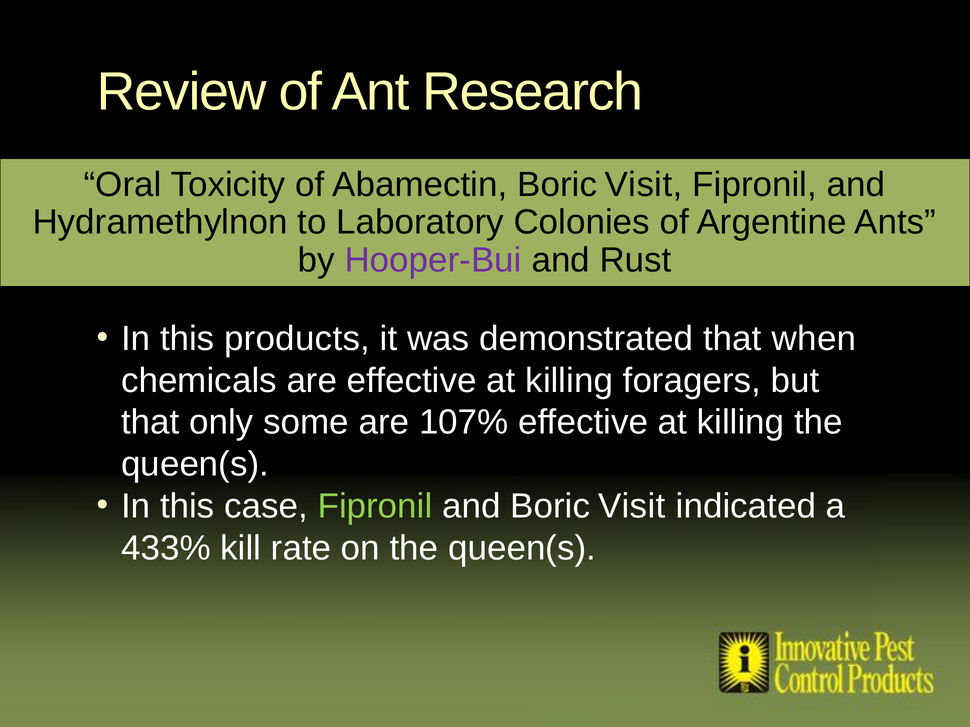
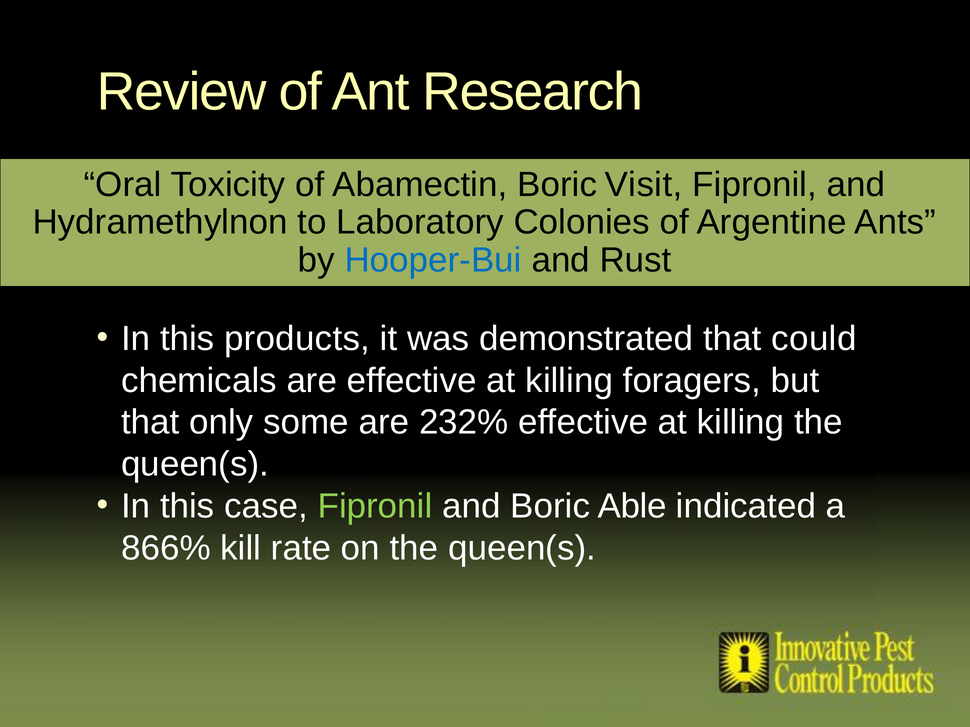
Hooper-Bui colour: purple -> blue
when: when -> could
107%: 107% -> 232%
and Boric Visit: Visit -> Able
433%: 433% -> 866%
